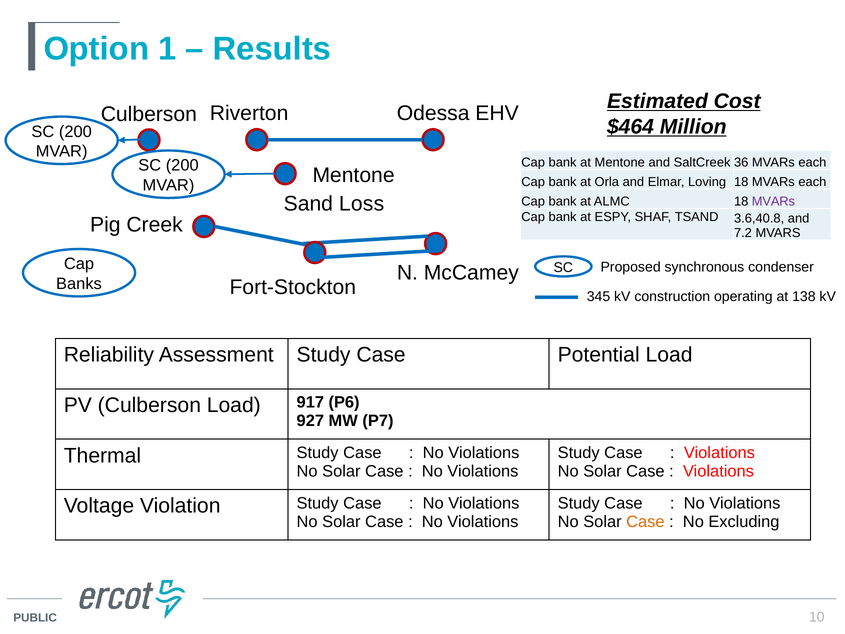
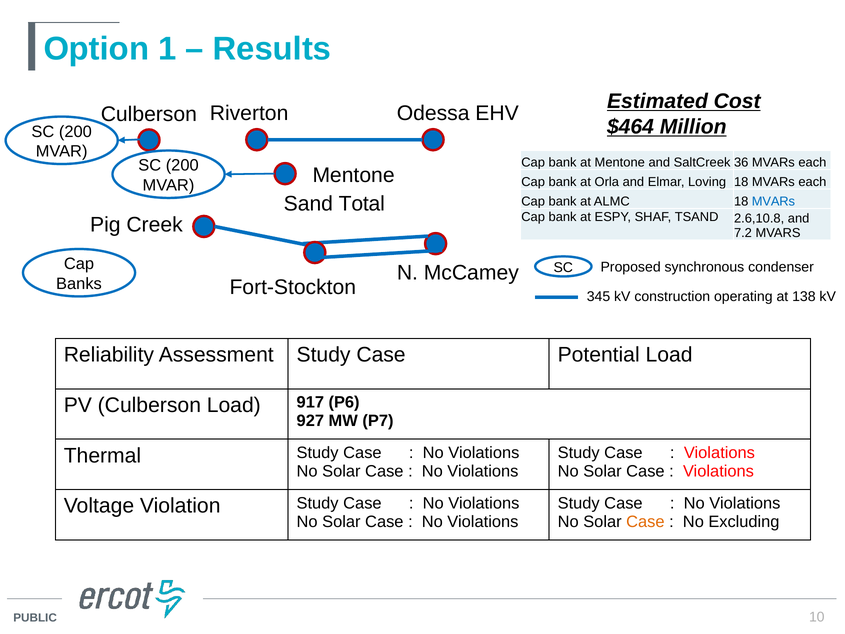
Loss: Loss -> Total
MVARs at (773, 201) colour: purple -> blue
3.6,40.8: 3.6,40.8 -> 2.6,10.8
